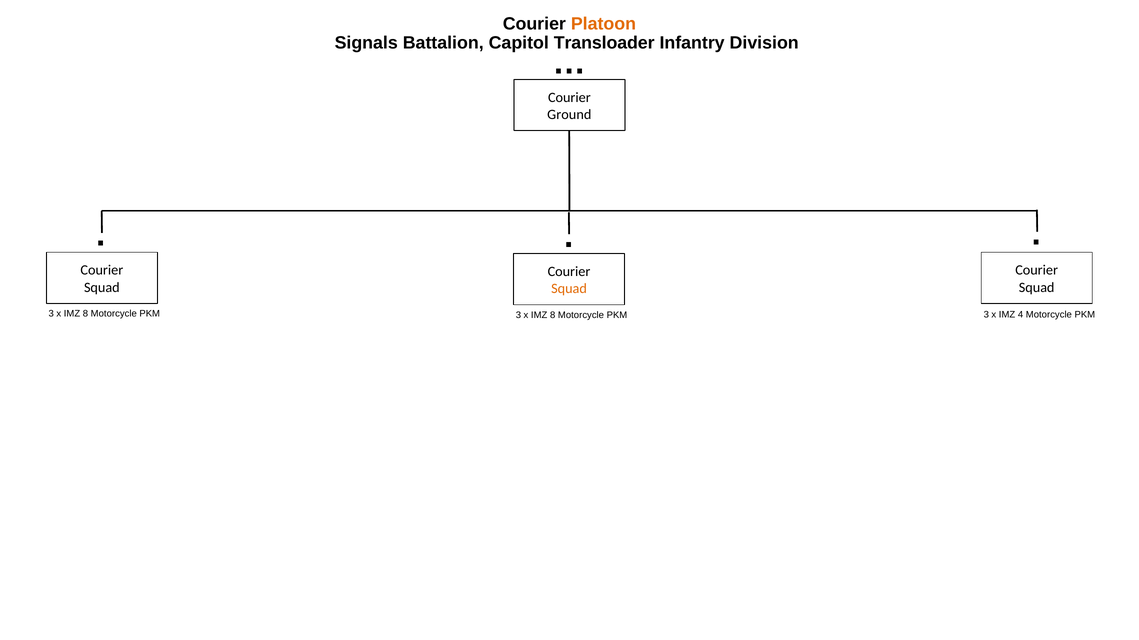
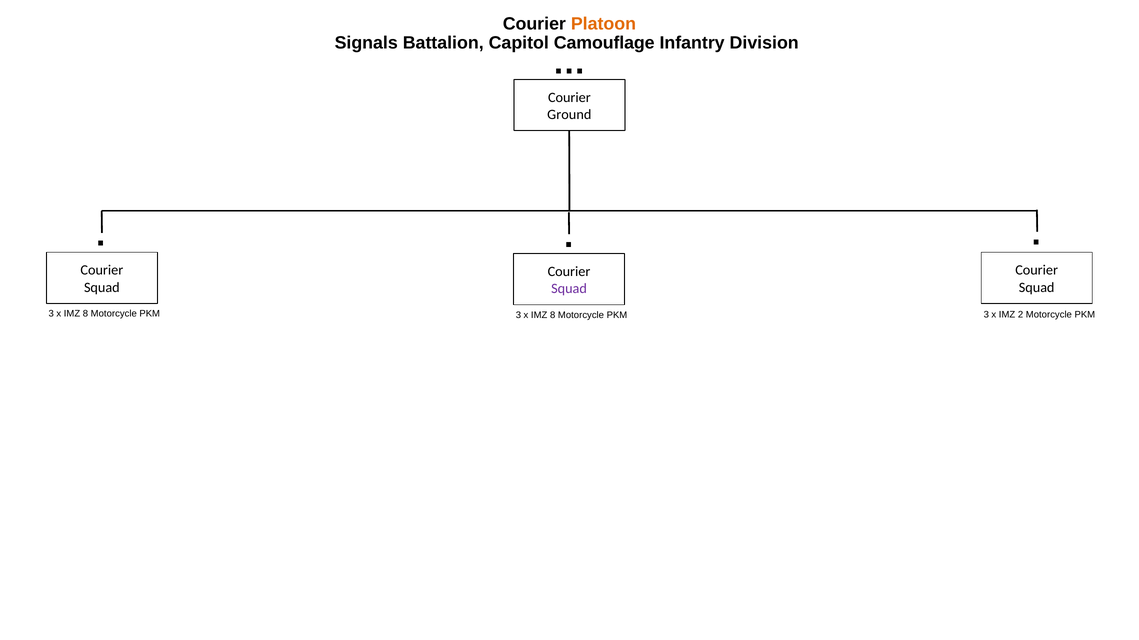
Transloader: Transloader -> Camouflage
Squad at (569, 289) colour: orange -> purple
4: 4 -> 2
